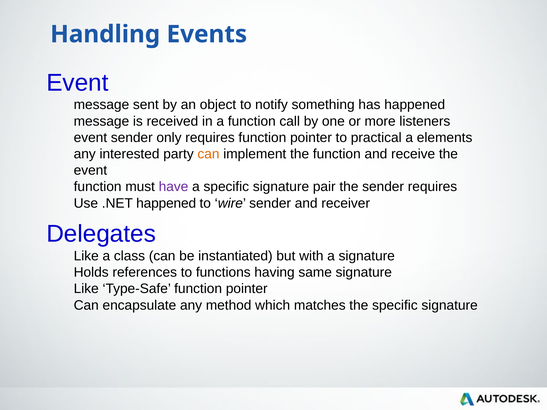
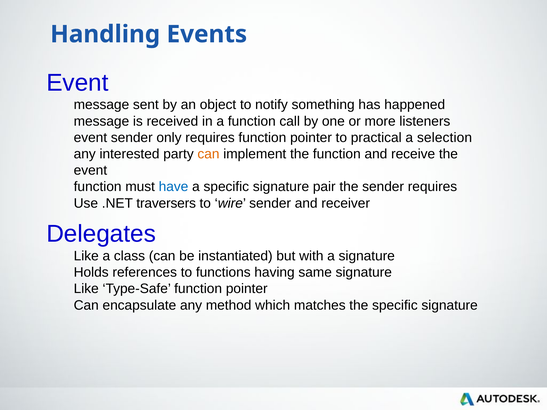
elements: elements -> selection
have colour: purple -> blue
.NET happened: happened -> traversers
